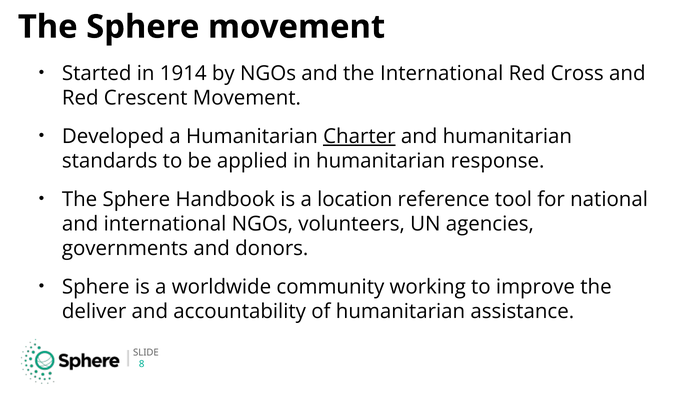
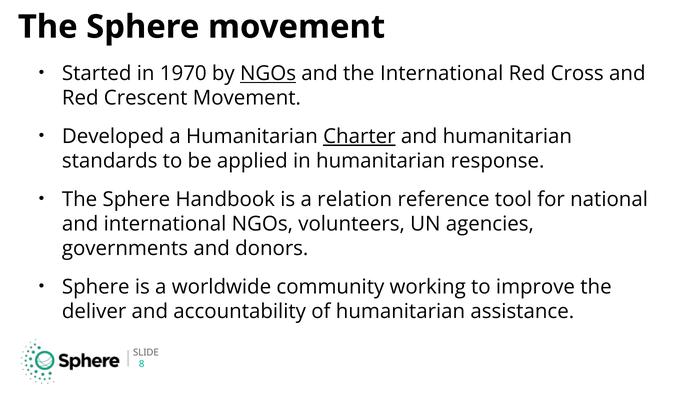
1914: 1914 -> 1970
NGOs at (268, 74) underline: none -> present
location: location -> relation
